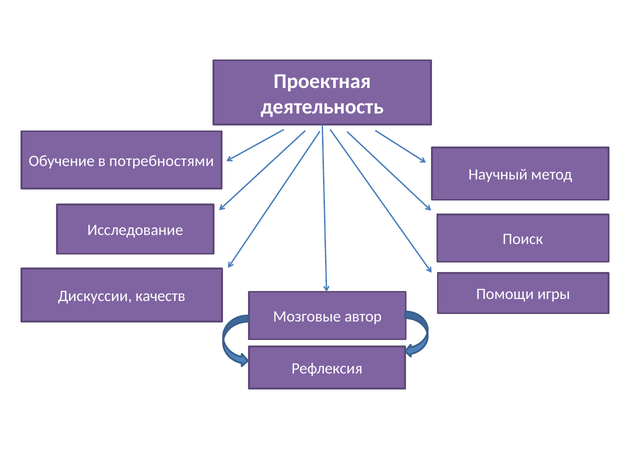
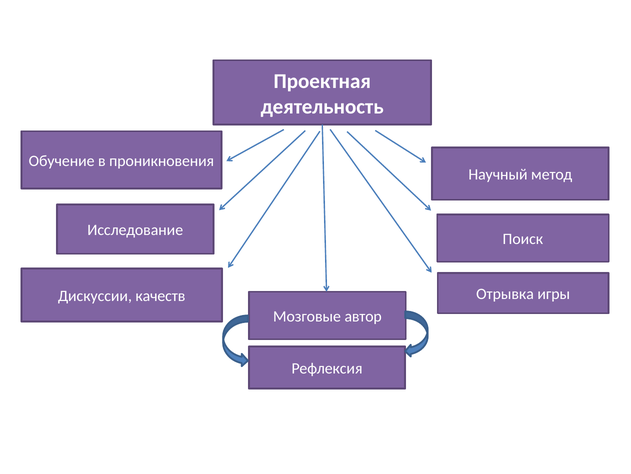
потребностями: потребностями -> проникновения
Помощи: Помощи -> Отрывка
